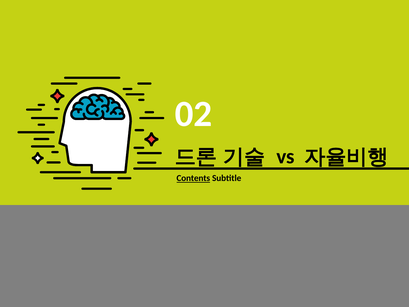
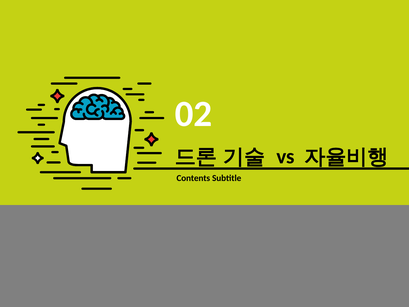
Contents underline: present -> none
